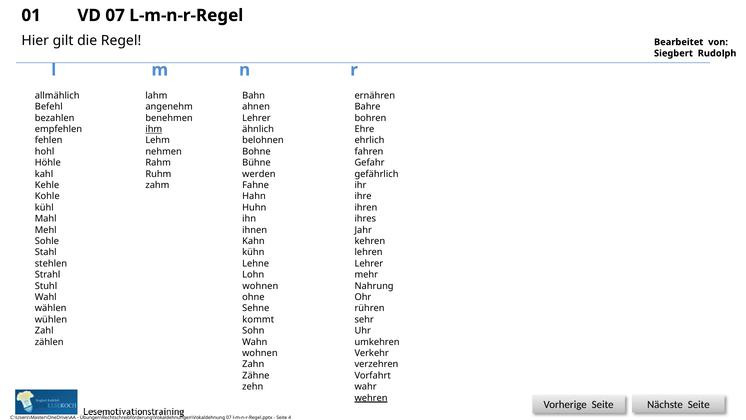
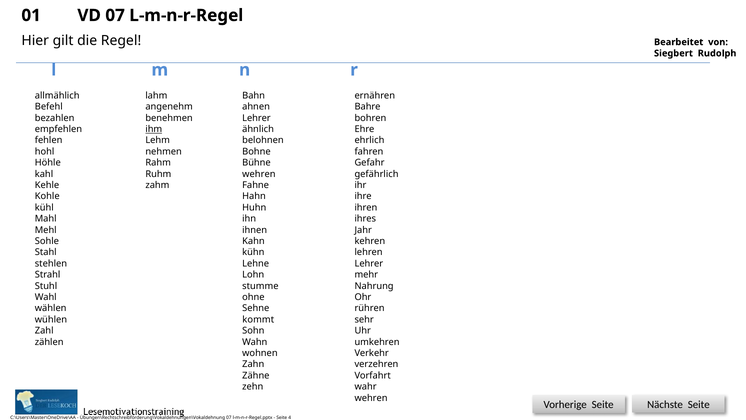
werden at (259, 174): werden -> wehren
wohnen at (260, 286): wohnen -> stumme
wehren at (371, 398) underline: present -> none
